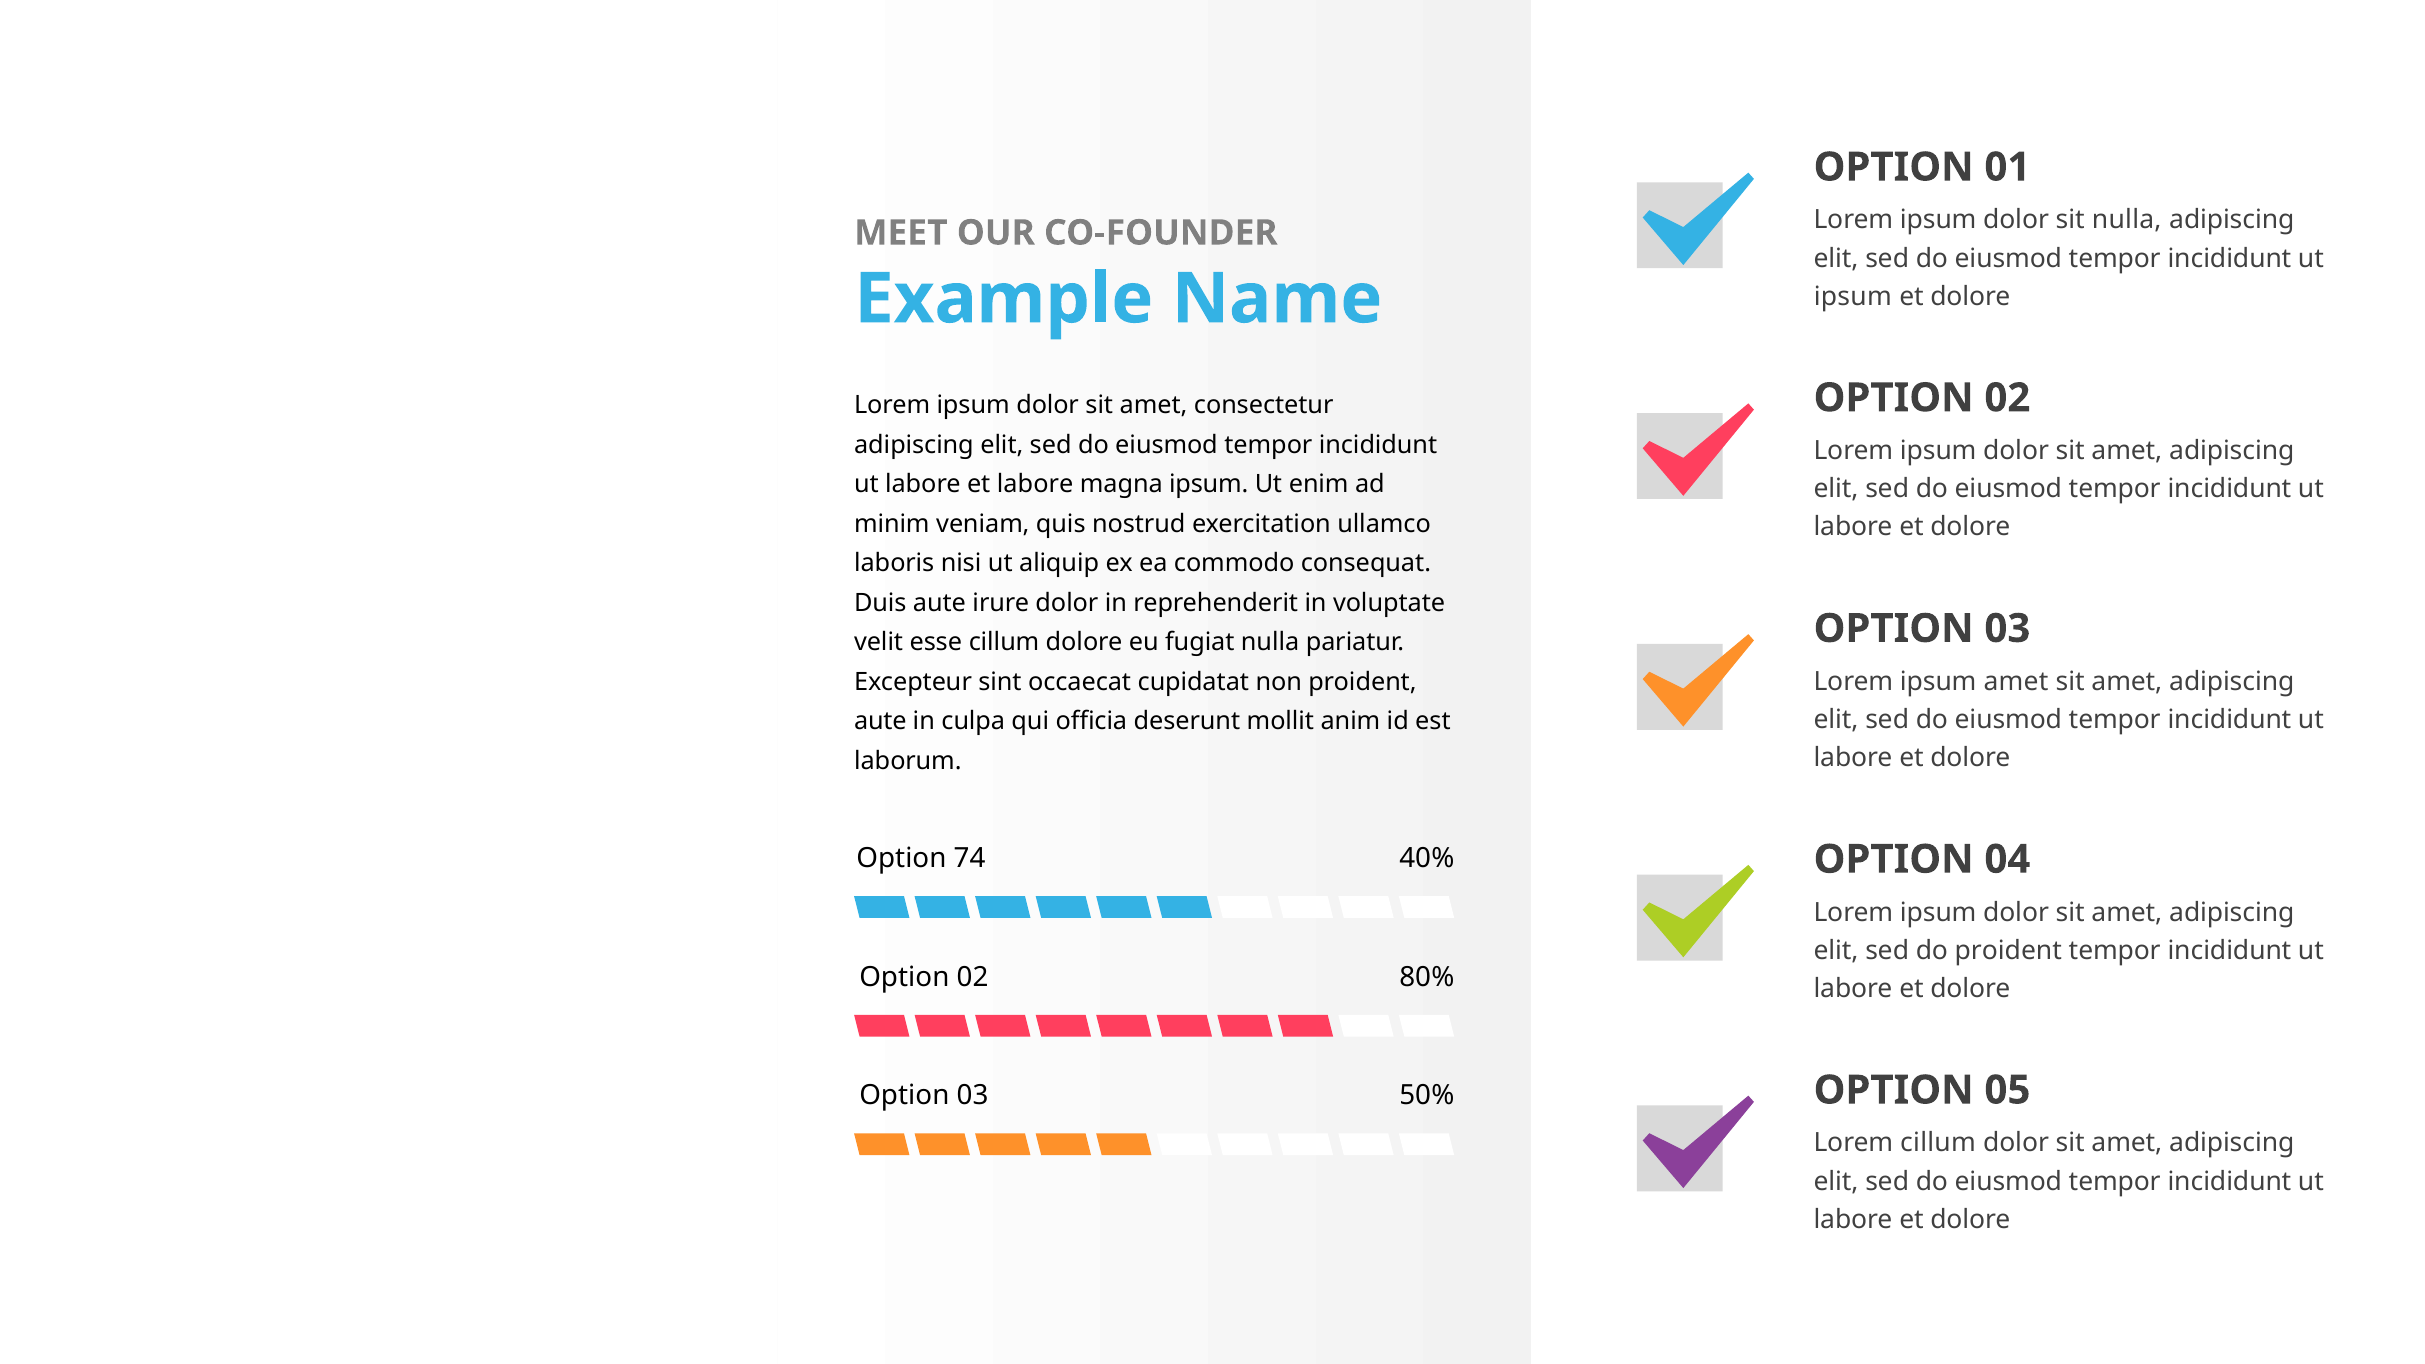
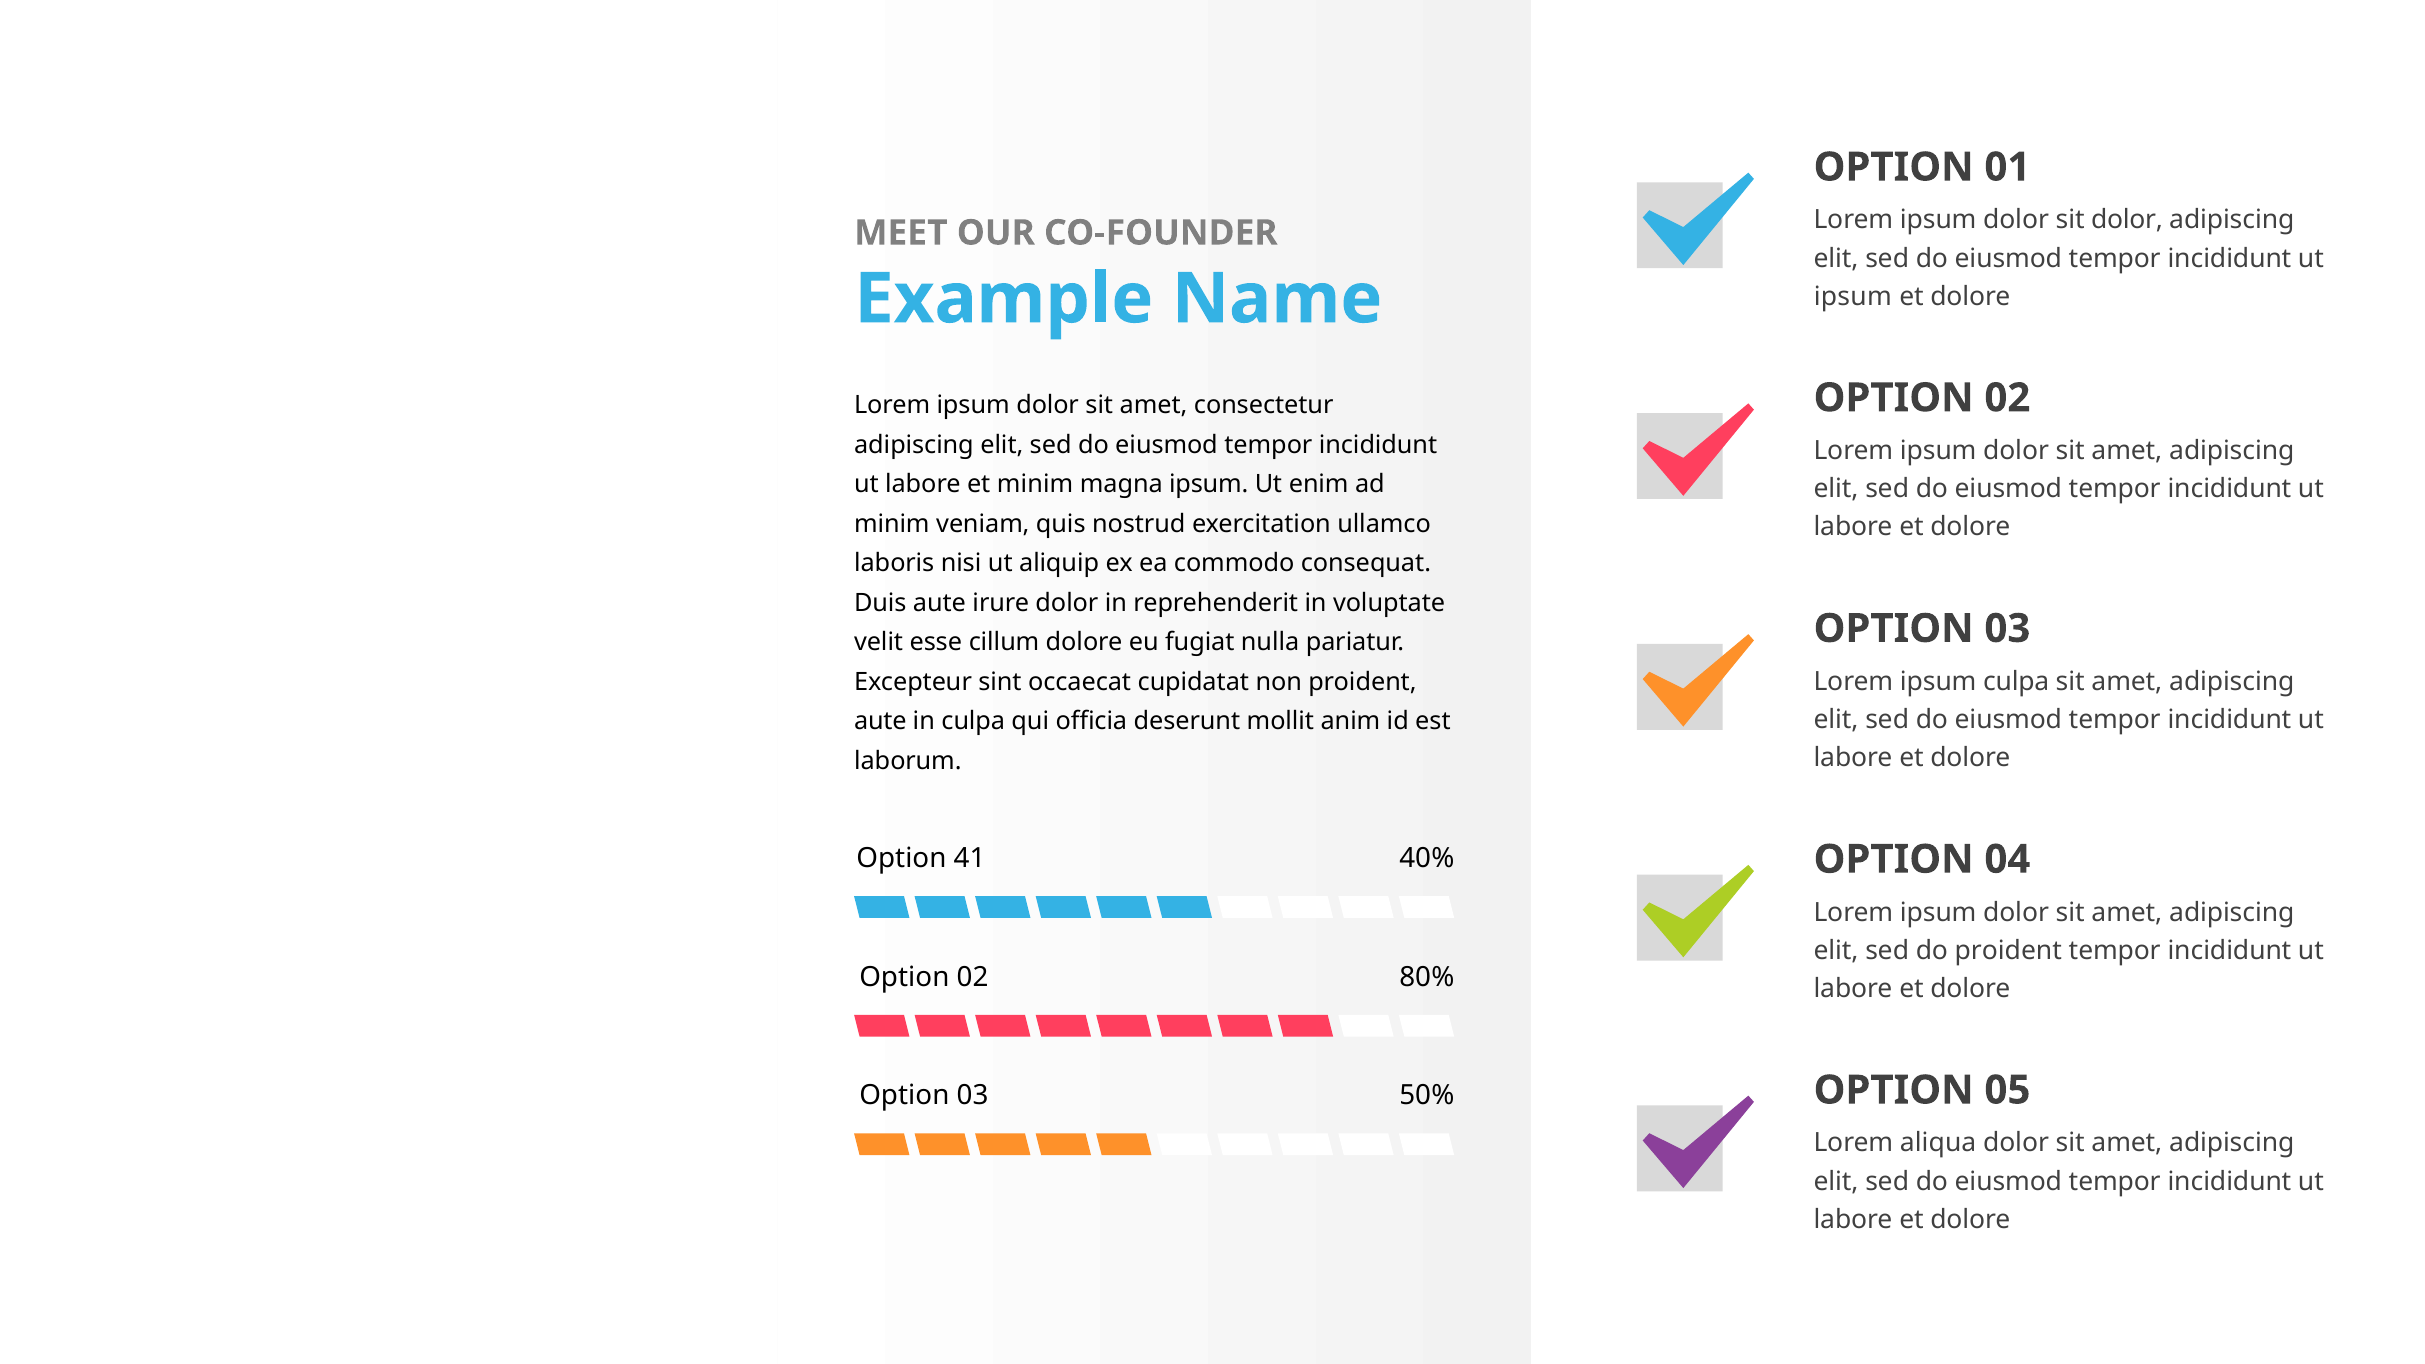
sit nulla: nulla -> dolor
et labore: labore -> minim
ipsum amet: amet -> culpa
74: 74 -> 41
Lorem cillum: cillum -> aliqua
